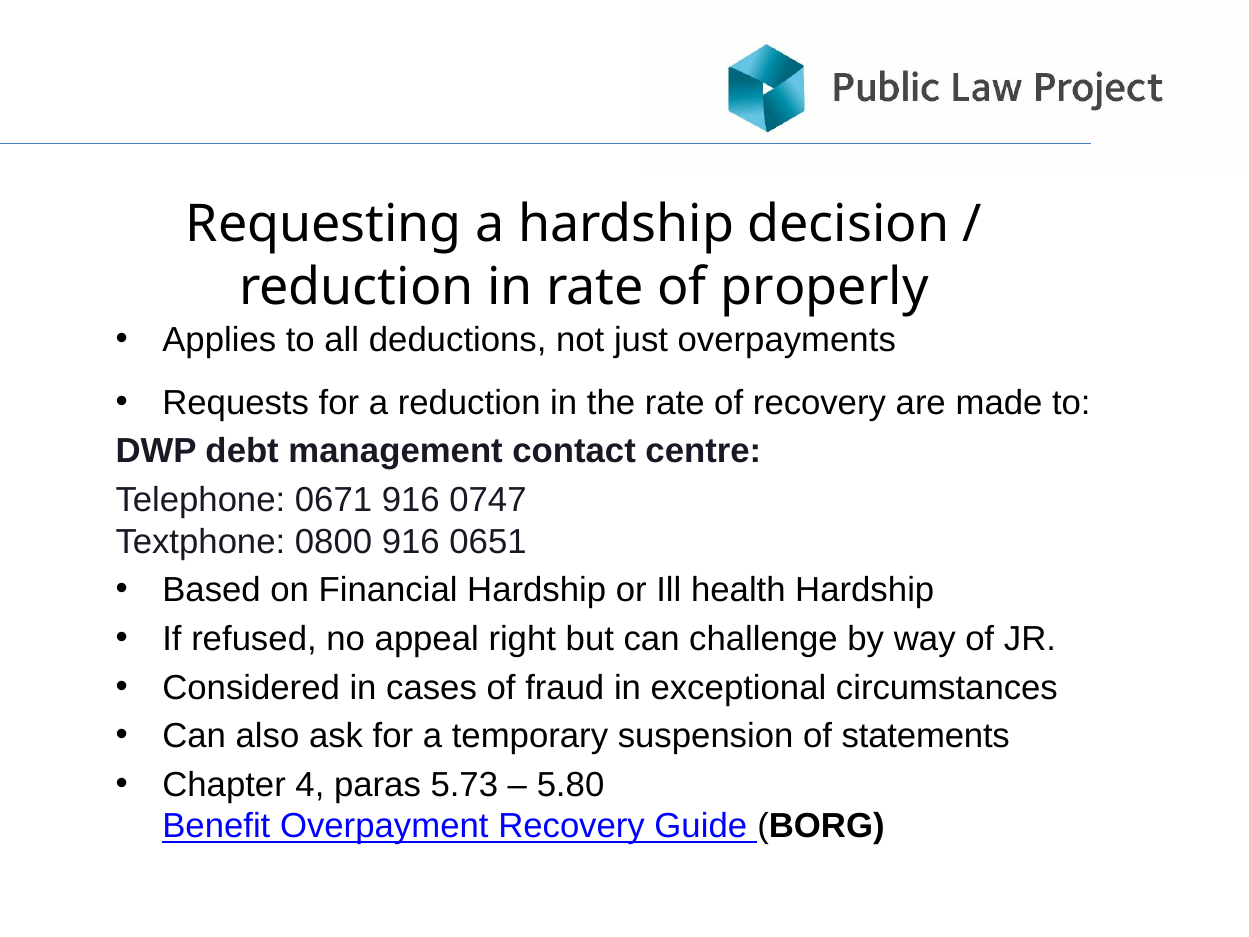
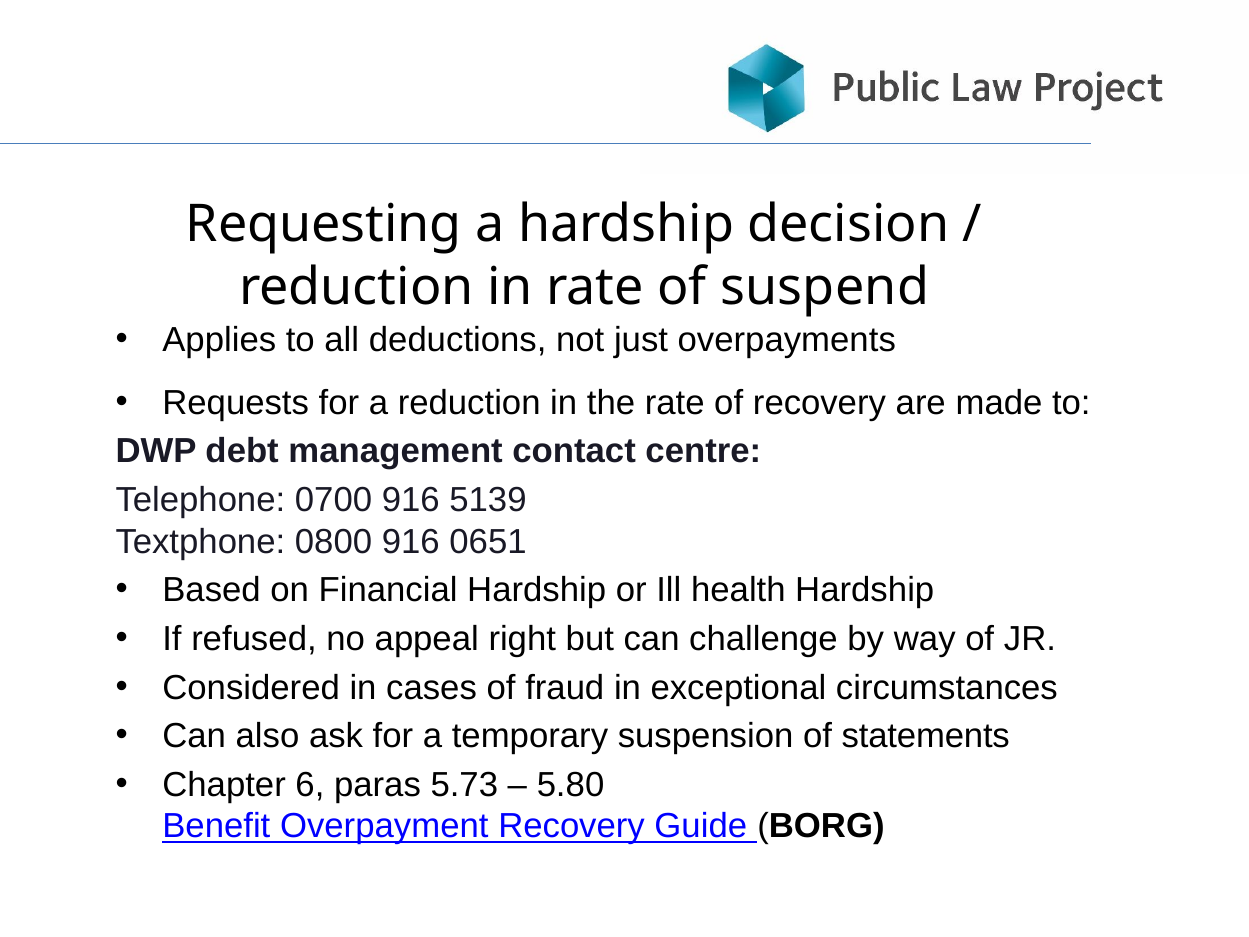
properly: properly -> suspend
0671: 0671 -> 0700
0747: 0747 -> 5139
4: 4 -> 6
